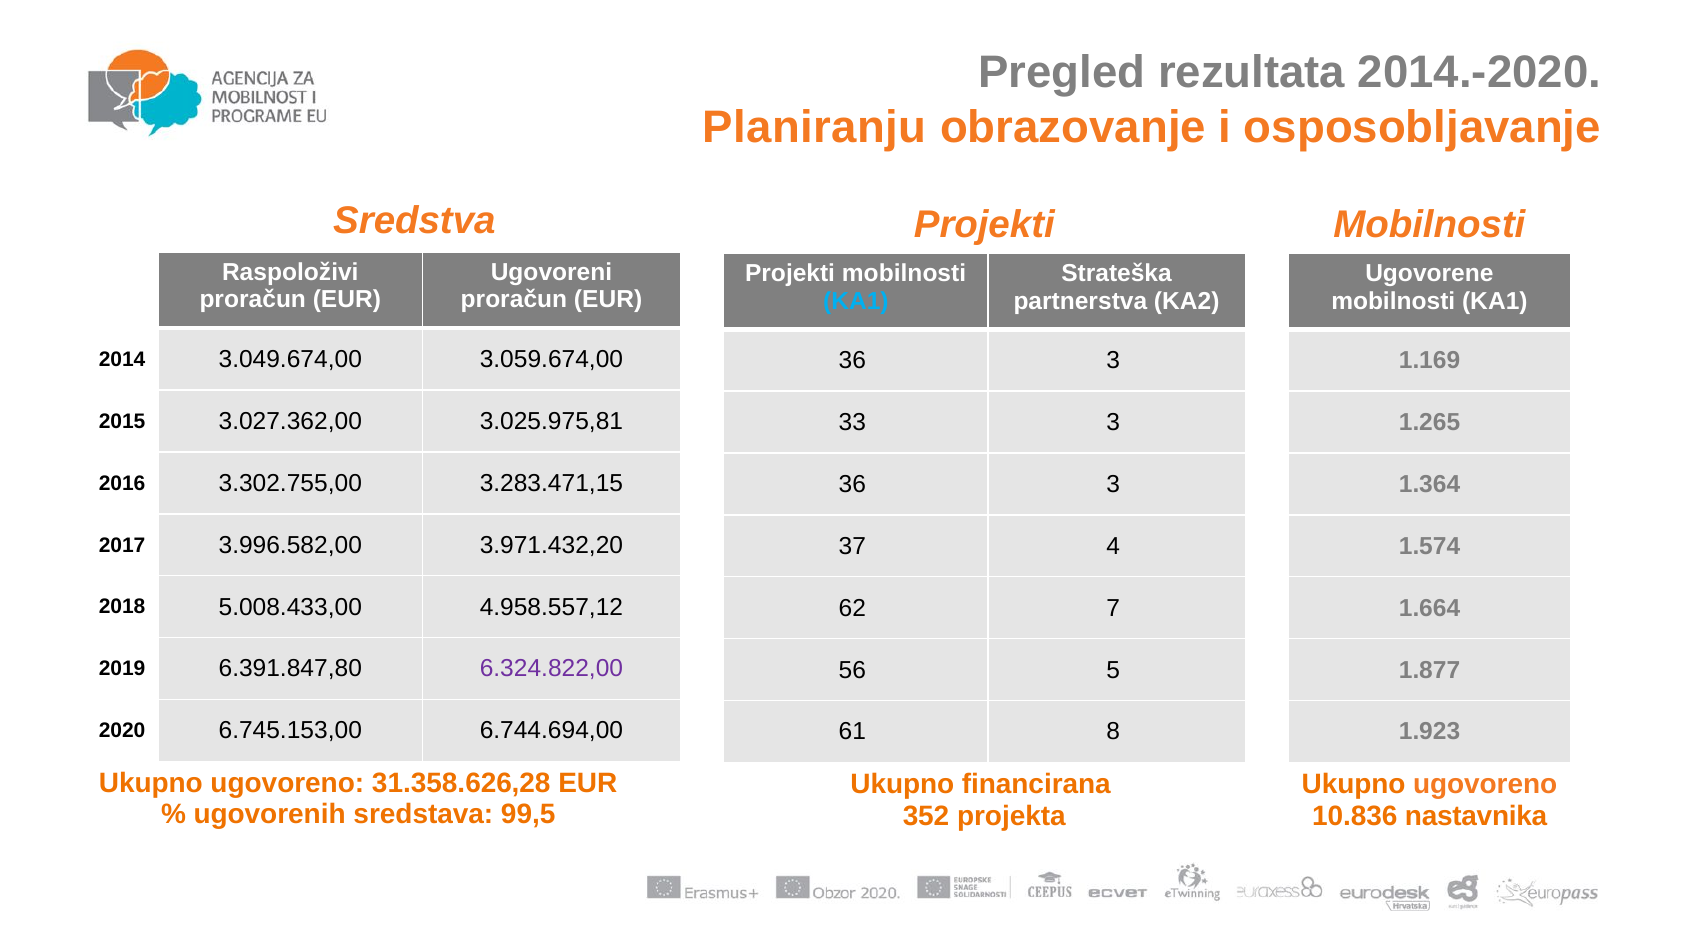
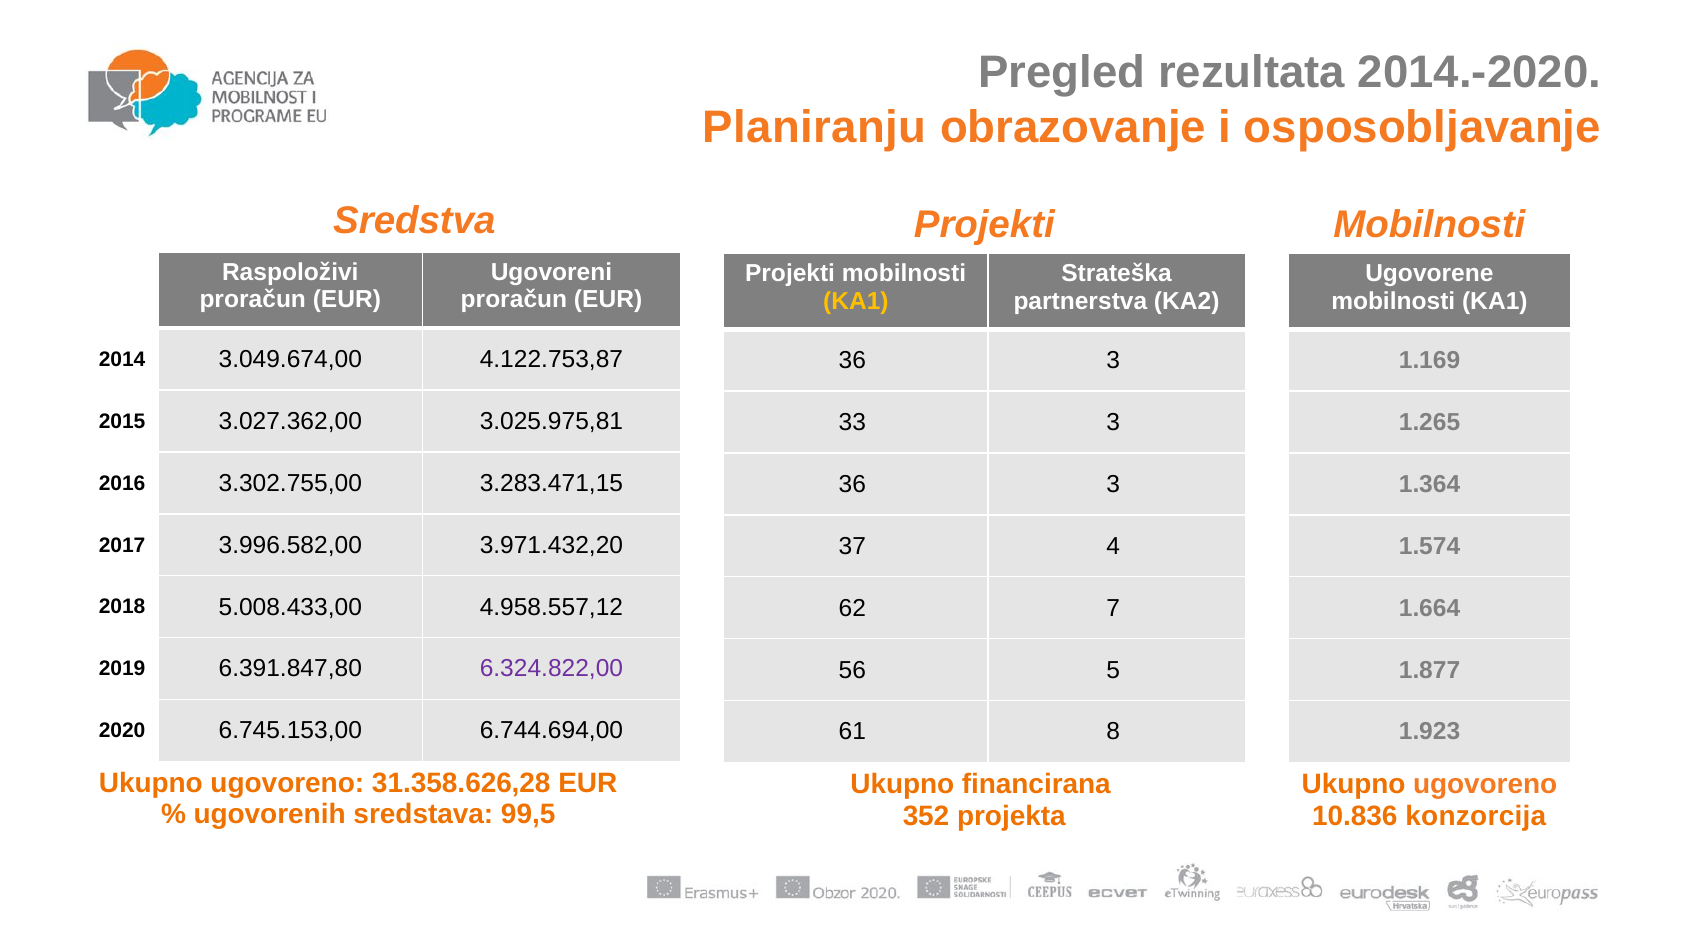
KA1 at (856, 301) colour: light blue -> yellow
3.059.674,00: 3.059.674,00 -> 4.122.753,87
nastavnika: nastavnika -> konzorcija
